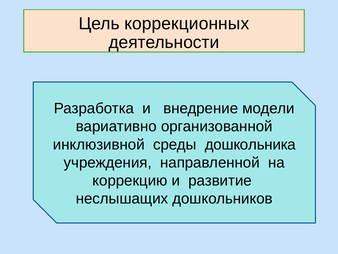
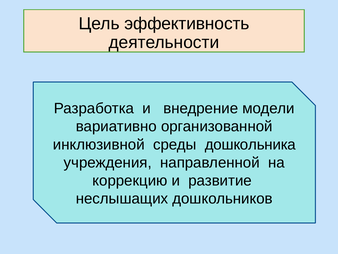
коррекционных: коррекционных -> эффективность
